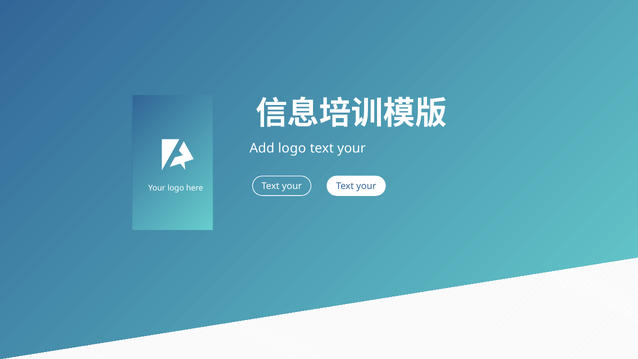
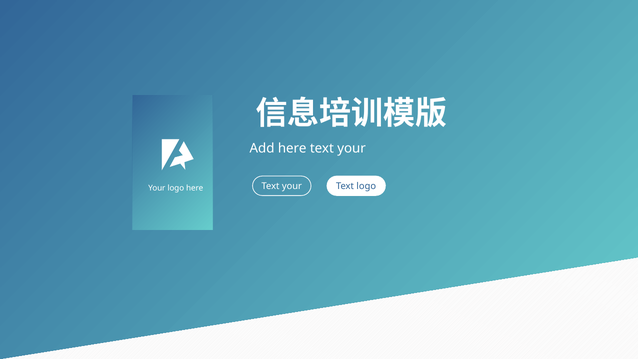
Add logo: logo -> here
your at (366, 186): your -> logo
